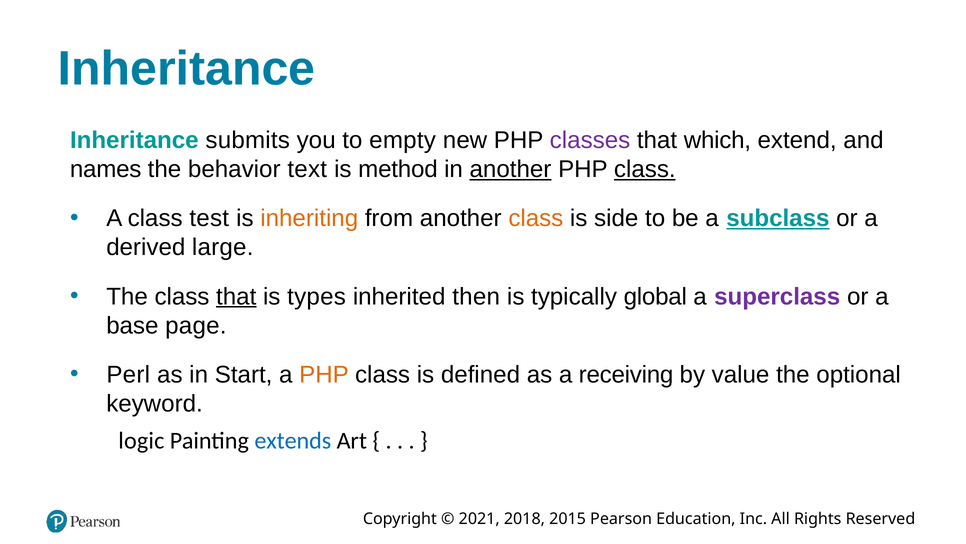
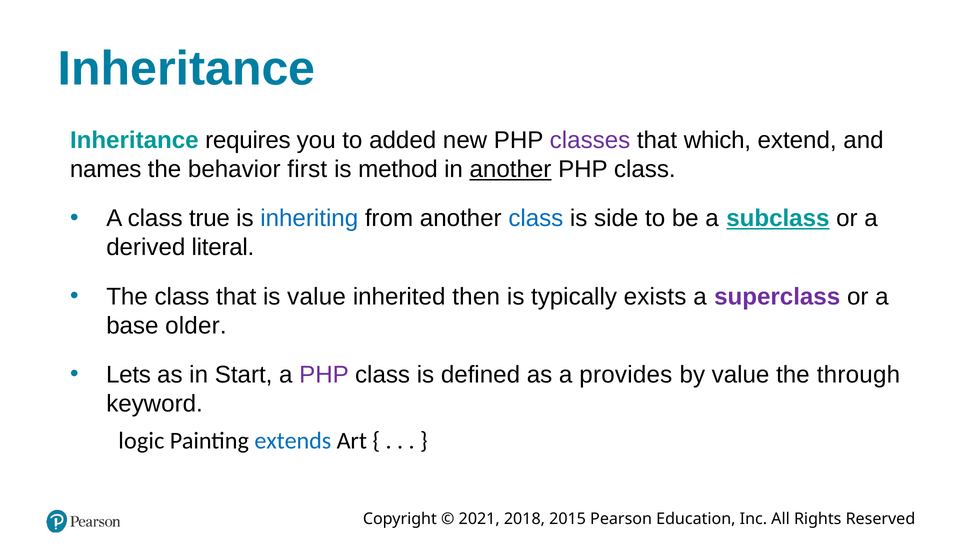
submits: submits -> requires
empty: empty -> added
text: text -> first
class at (645, 169) underline: present -> none
test: test -> true
inheriting colour: orange -> blue
class at (536, 218) colour: orange -> blue
large: large -> literal
that at (236, 296) underline: present -> none
is types: types -> value
global: global -> exists
page: page -> older
Perl: Perl -> Lets
PHP at (324, 374) colour: orange -> purple
receiving: receiving -> provides
optional: optional -> through
